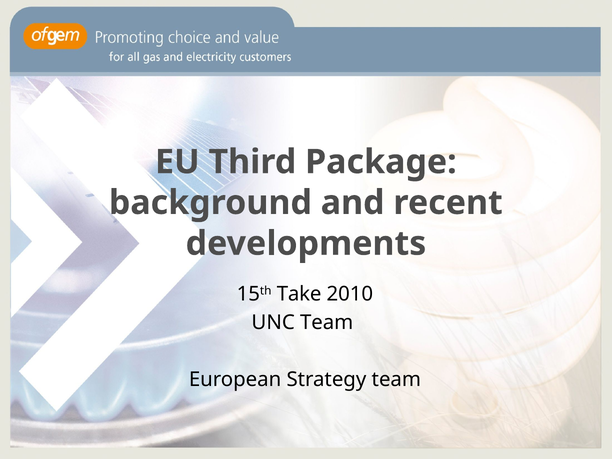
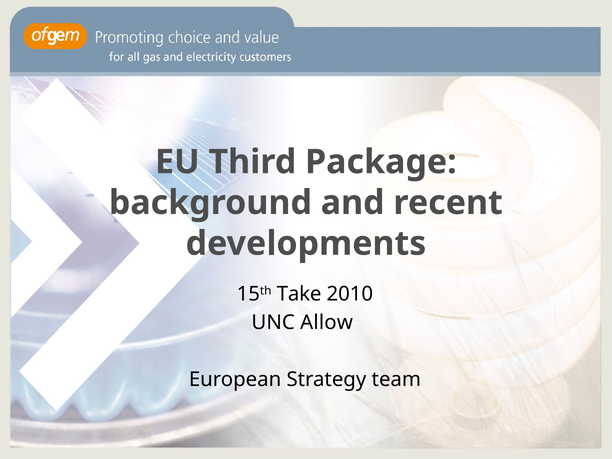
UNC Team: Team -> Allow
